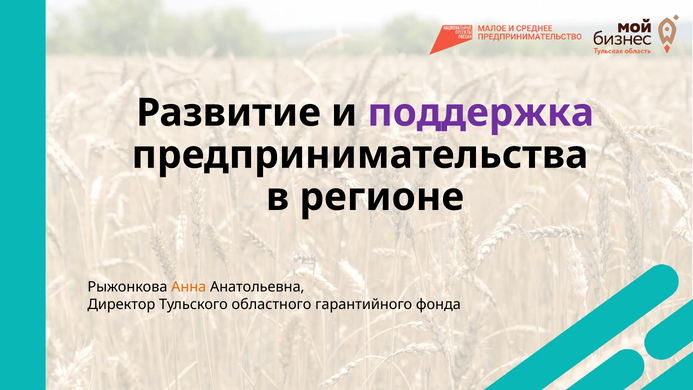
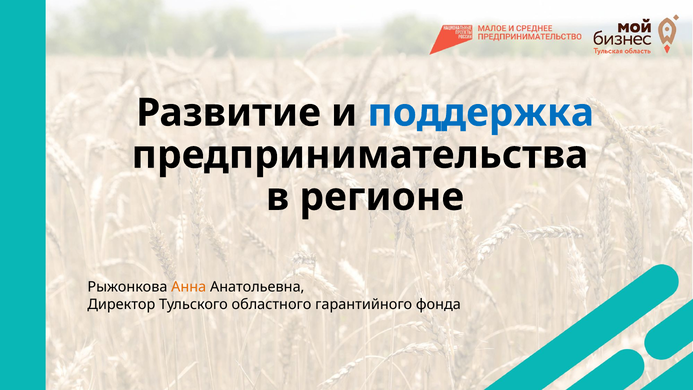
поддержка colour: purple -> blue
